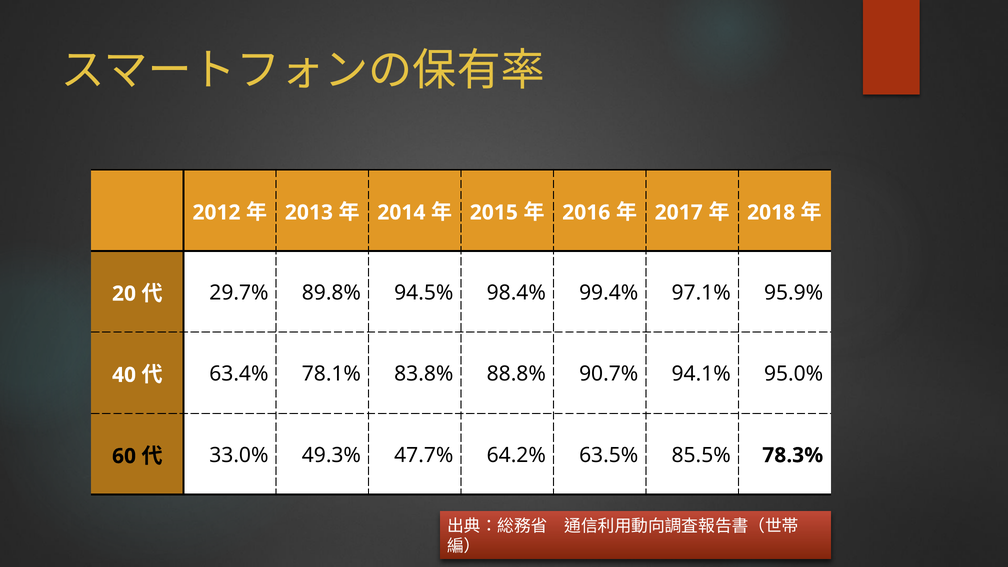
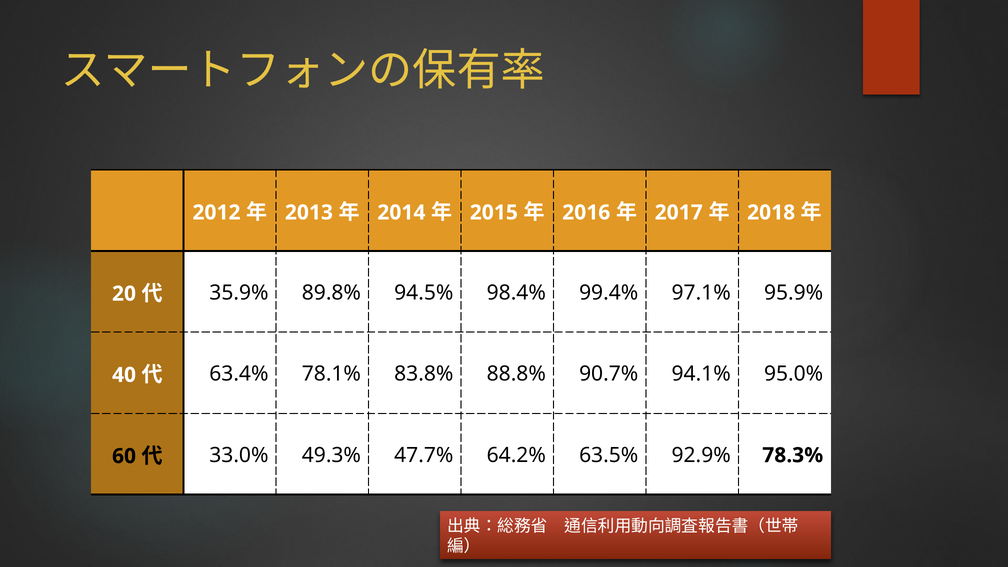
29.7%: 29.7% -> 35.9%
85.5%: 85.5% -> 92.9%
